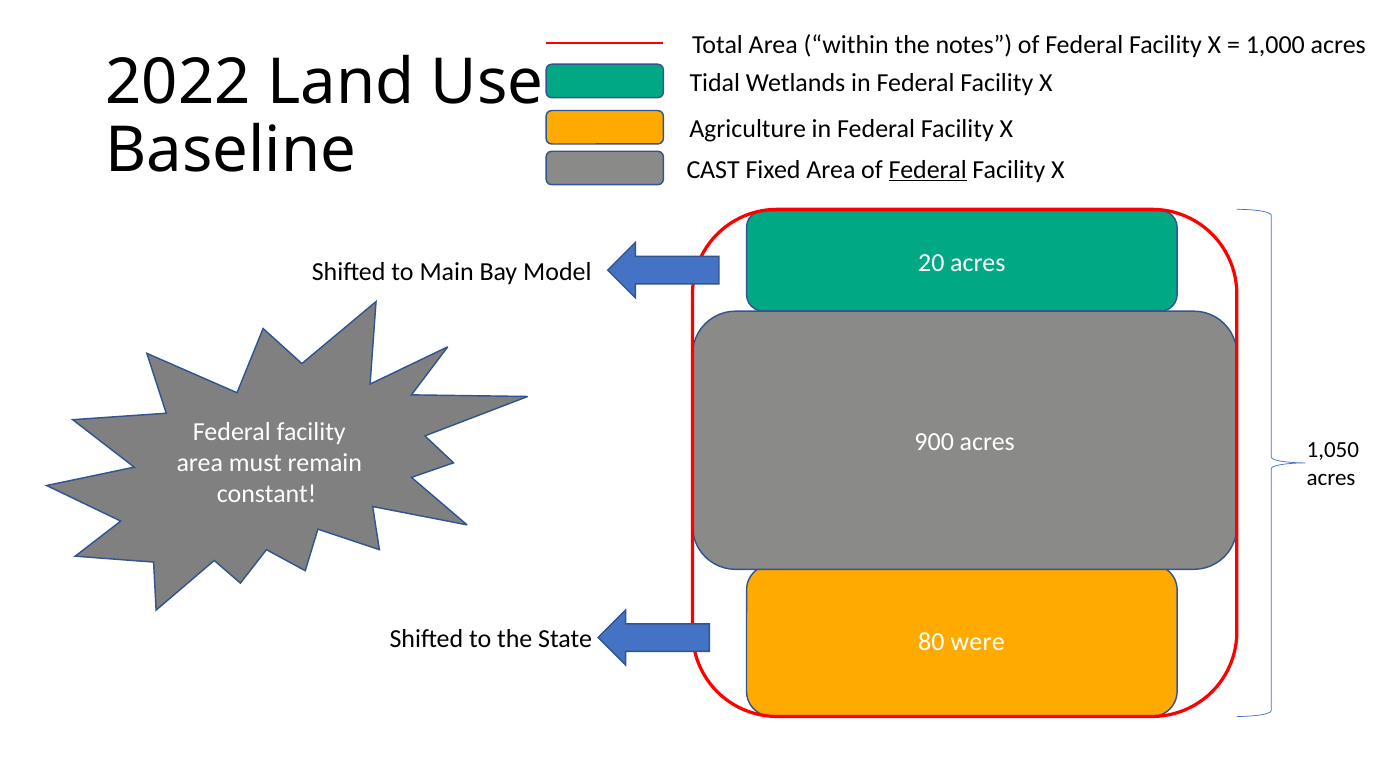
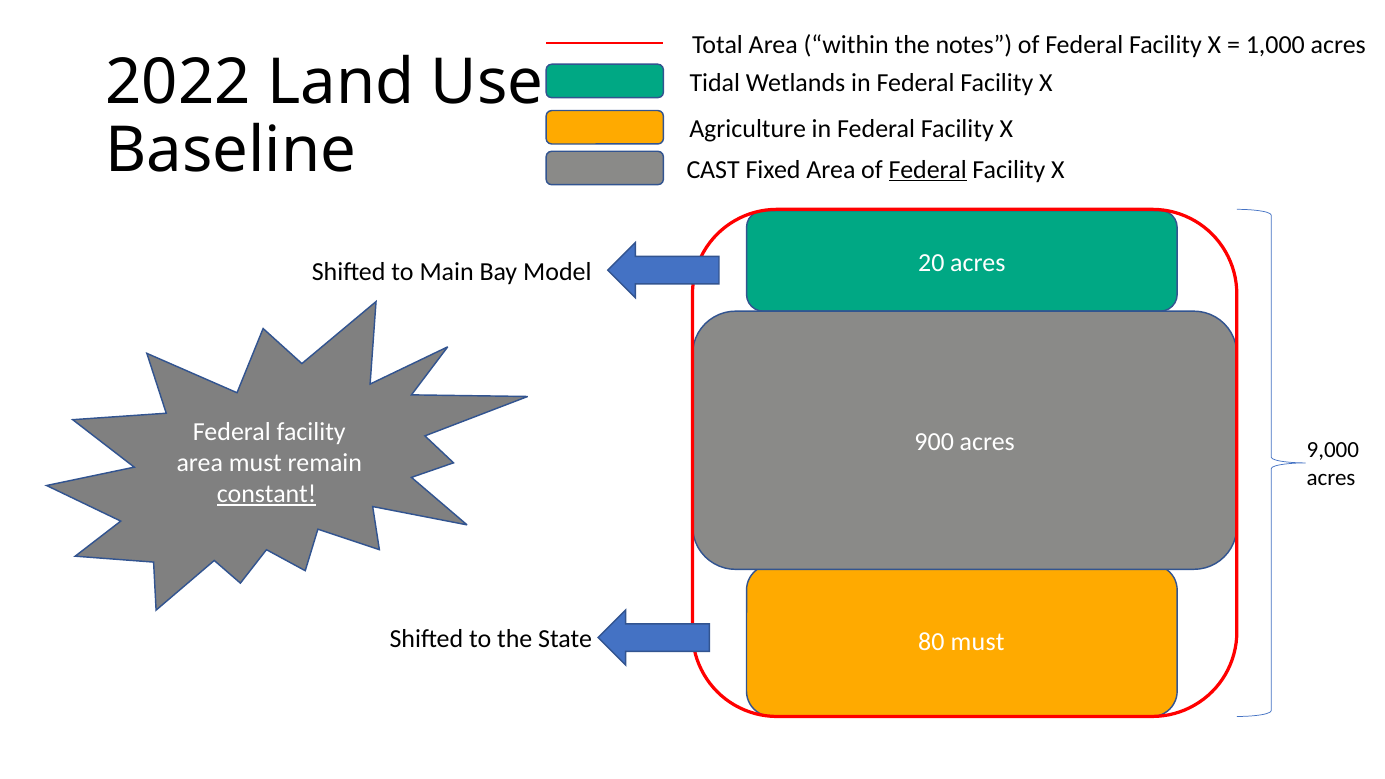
1,050: 1,050 -> 9,000
constant underline: none -> present
80 were: were -> must
